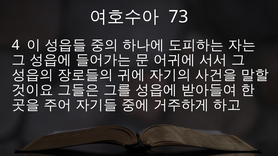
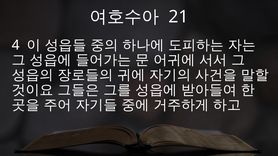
73: 73 -> 21
